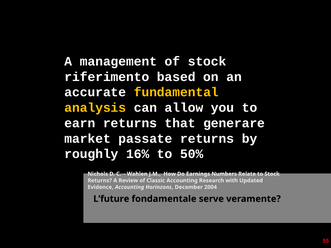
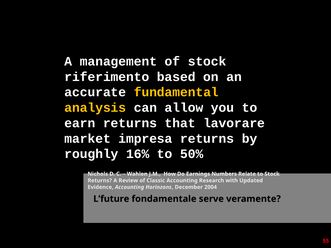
generare: generare -> lavorare
passate: passate -> impresa
